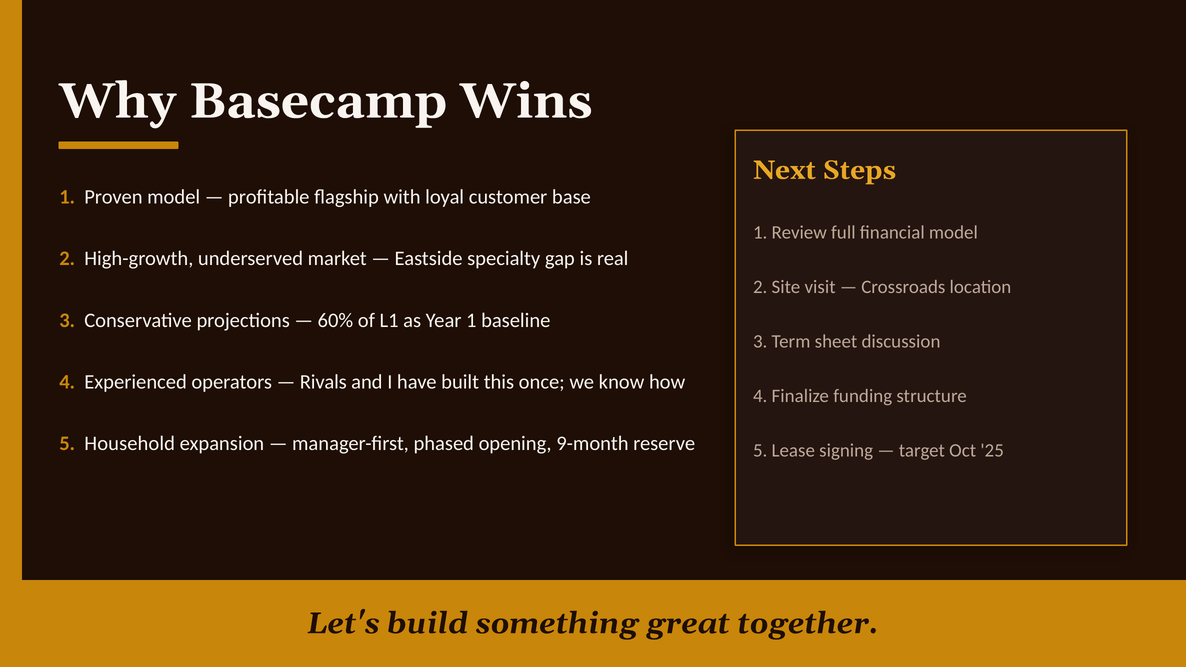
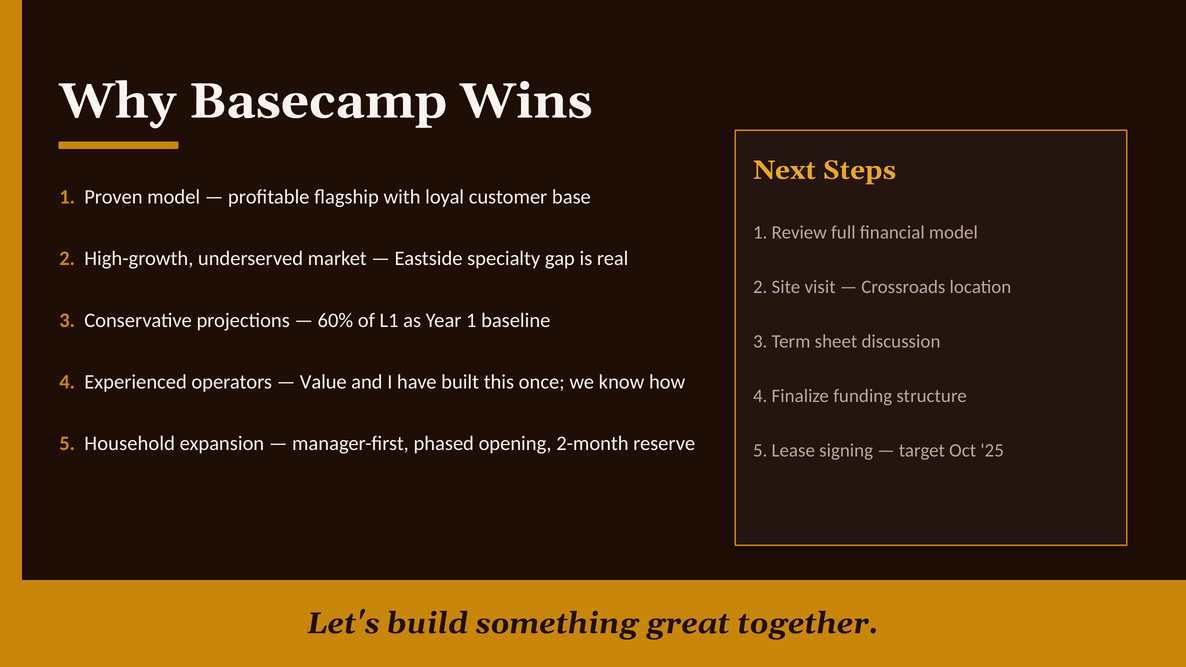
Rivals: Rivals -> Value
9-month: 9-month -> 2-month
